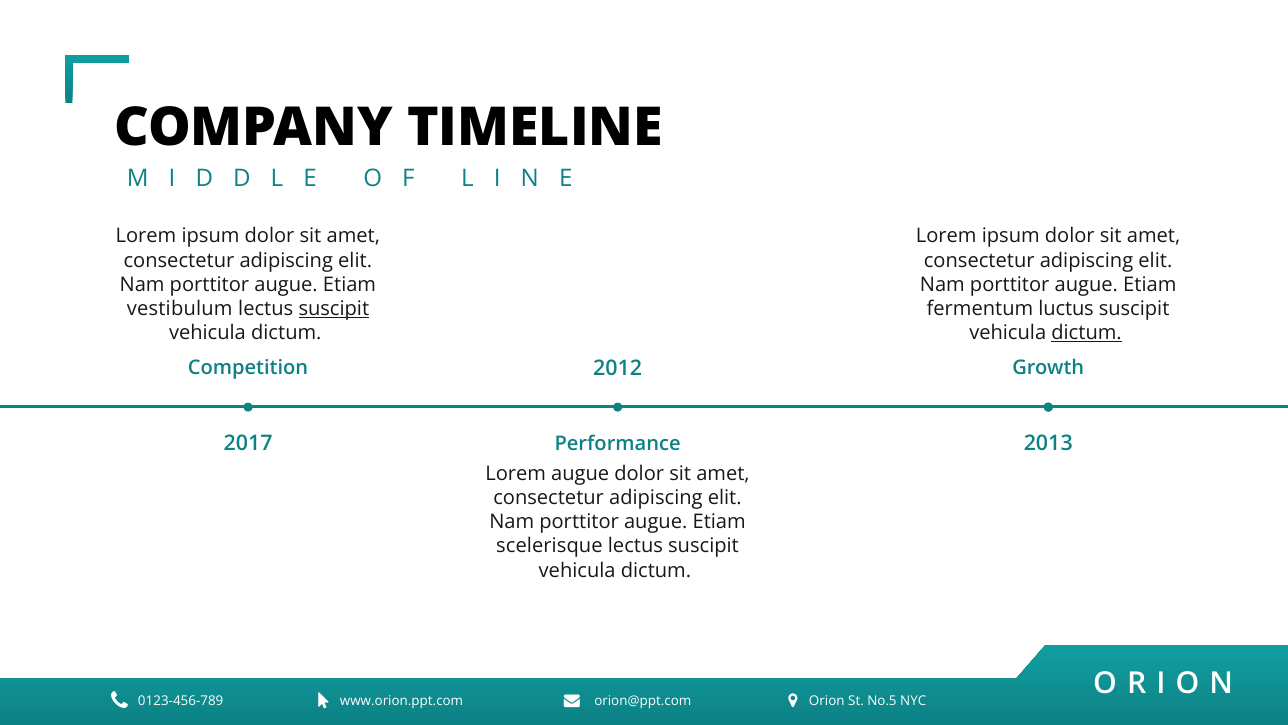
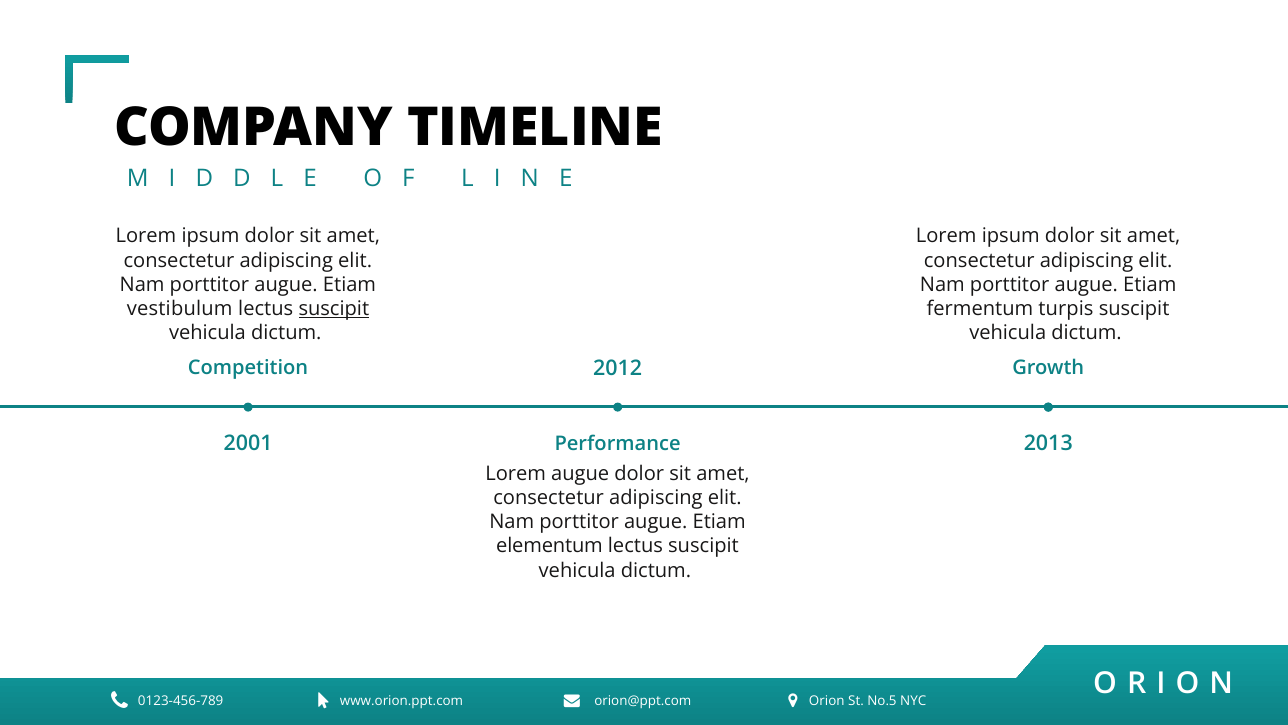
luctus: luctus -> turpis
dictum at (1087, 333) underline: present -> none
2017: 2017 -> 2001
scelerisque: scelerisque -> elementum
